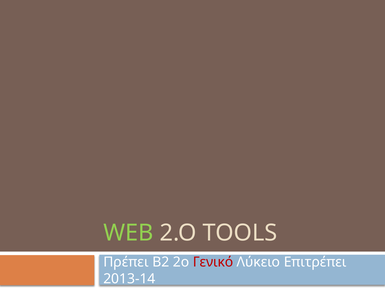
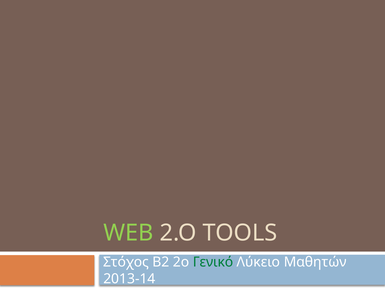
Πρέπει: Πρέπει -> Στόχος
Γενικό colour: red -> green
Επιτρέπει: Επιτρέπει -> Μαθητών
